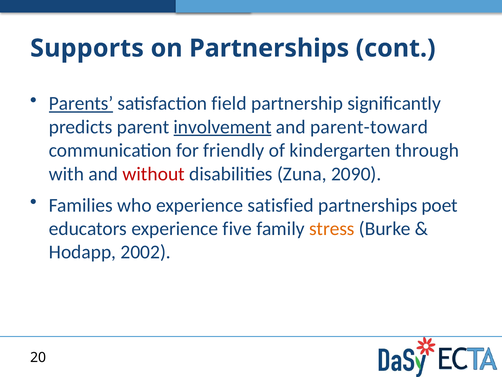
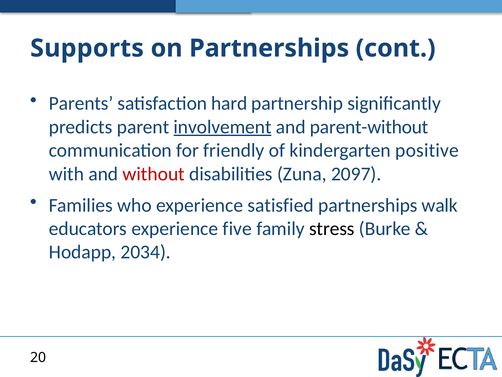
Parents underline: present -> none
field: field -> hard
parent-toward: parent-toward -> parent-without
through: through -> positive
2090: 2090 -> 2097
poet: poet -> walk
stress colour: orange -> black
2002: 2002 -> 2034
